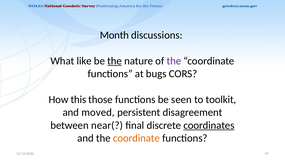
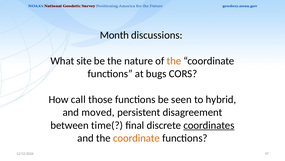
like: like -> site
the at (115, 61) underline: present -> none
the at (174, 61) colour: purple -> orange
this: this -> call
toolkit: toolkit -> hybrid
near(: near( -> time(
